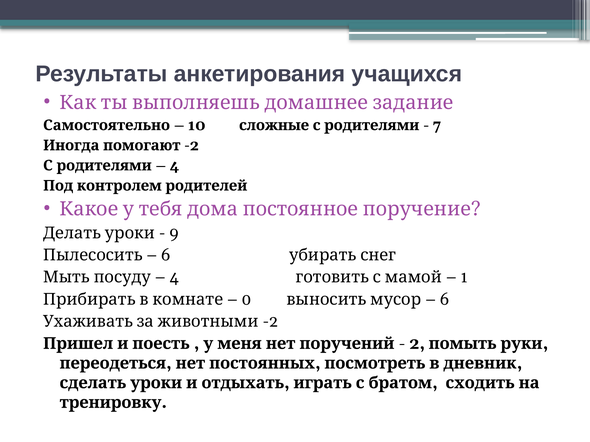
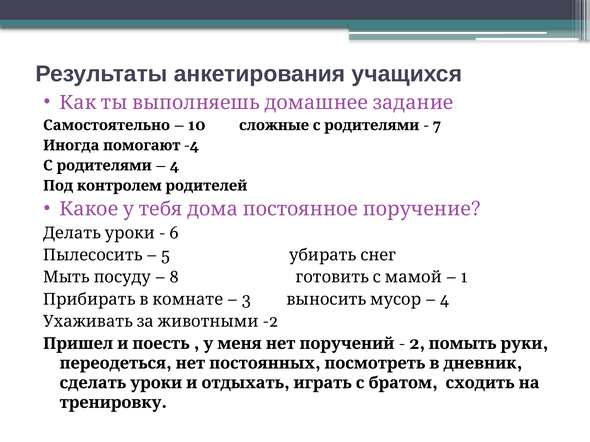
-2 at (192, 146): -2 -> -4
9: 9 -> 6
6 at (166, 255): 6 -> 5
4 at (174, 277): 4 -> 8
0: 0 -> 3
6 at (445, 300): 6 -> 4
